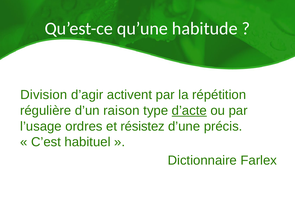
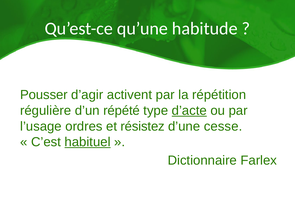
Division: Division -> Pousser
raison: raison -> répété
précis: précis -> cesse
habituel underline: none -> present
